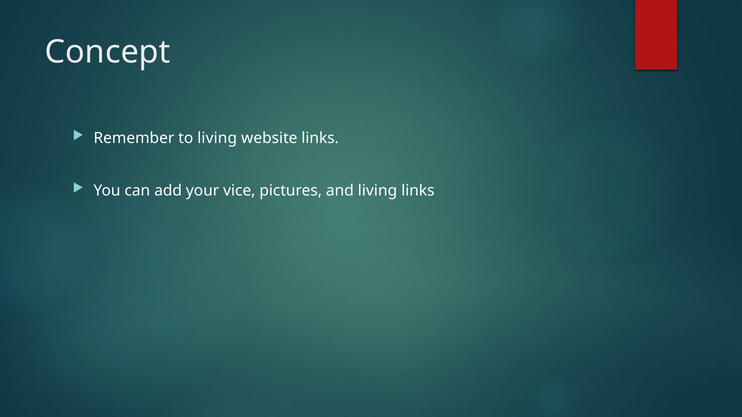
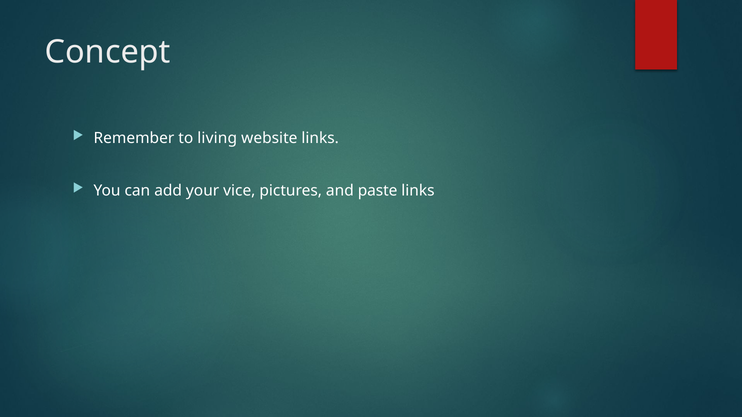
and living: living -> paste
